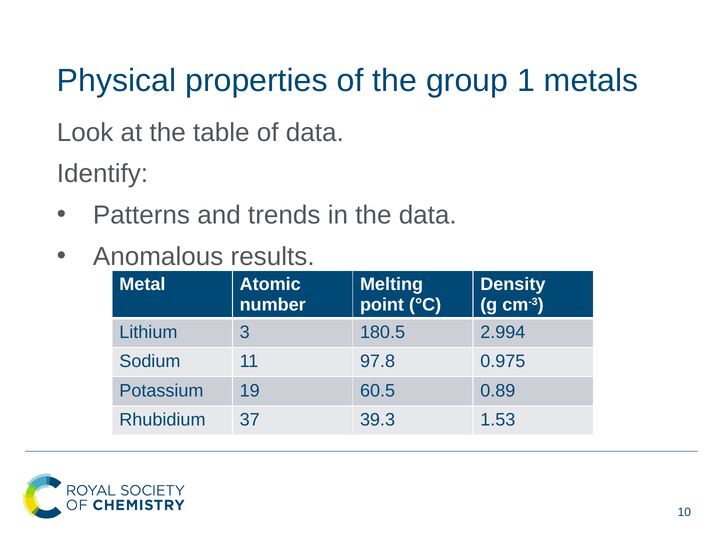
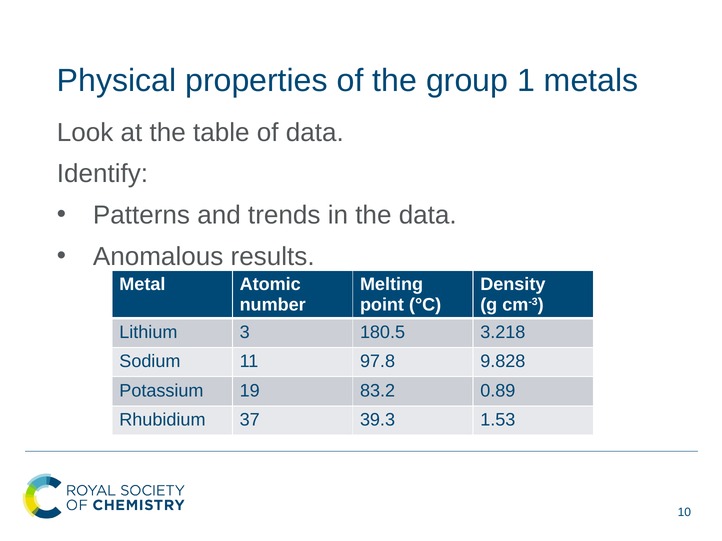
2.994: 2.994 -> 3.218
0.975: 0.975 -> 9.828
60.5: 60.5 -> 83.2
